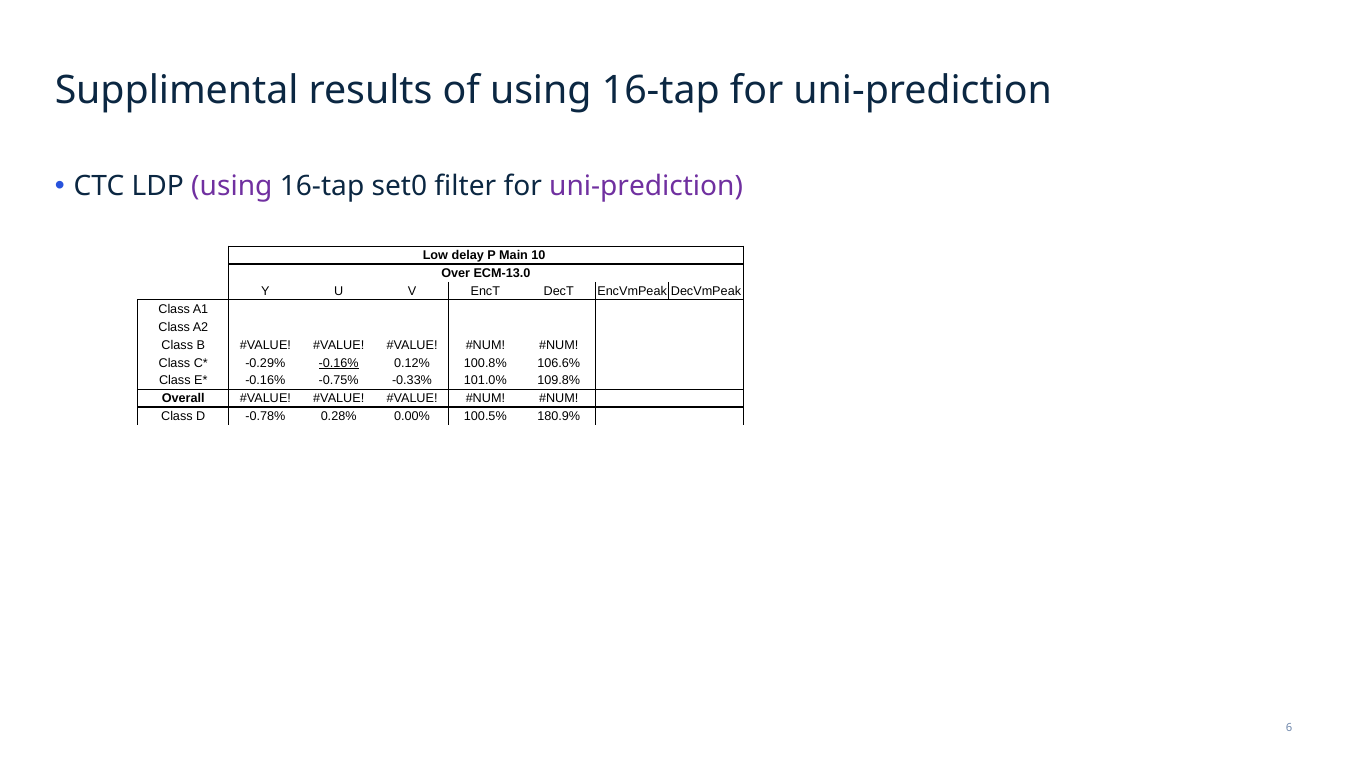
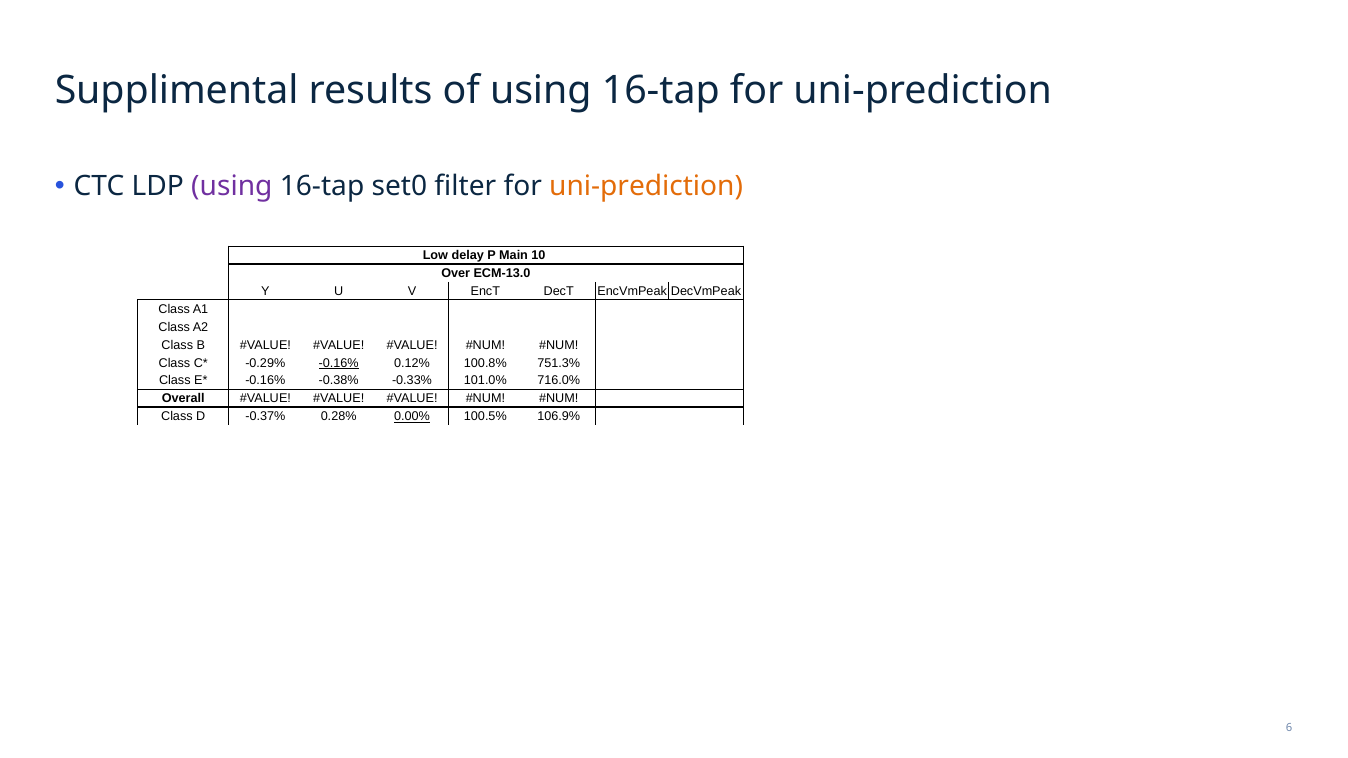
uni-prediction at (646, 186) colour: purple -> orange
106.6%: 106.6% -> 751.3%
-0.75%: -0.75% -> -0.38%
109.8%: 109.8% -> 716.0%
-0.78%: -0.78% -> -0.37%
0.00% underline: none -> present
180.9%: 180.9% -> 106.9%
